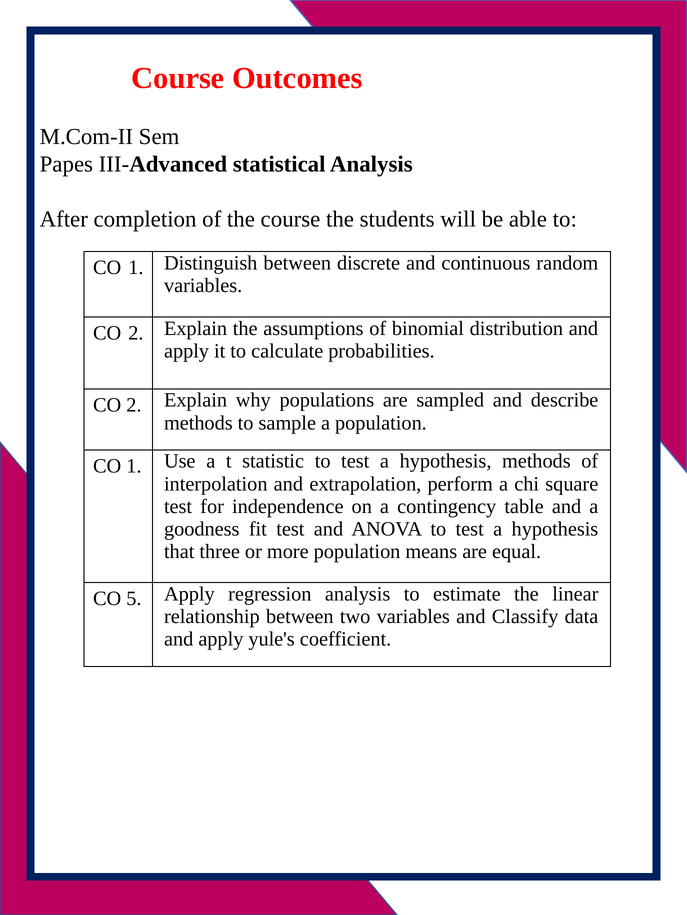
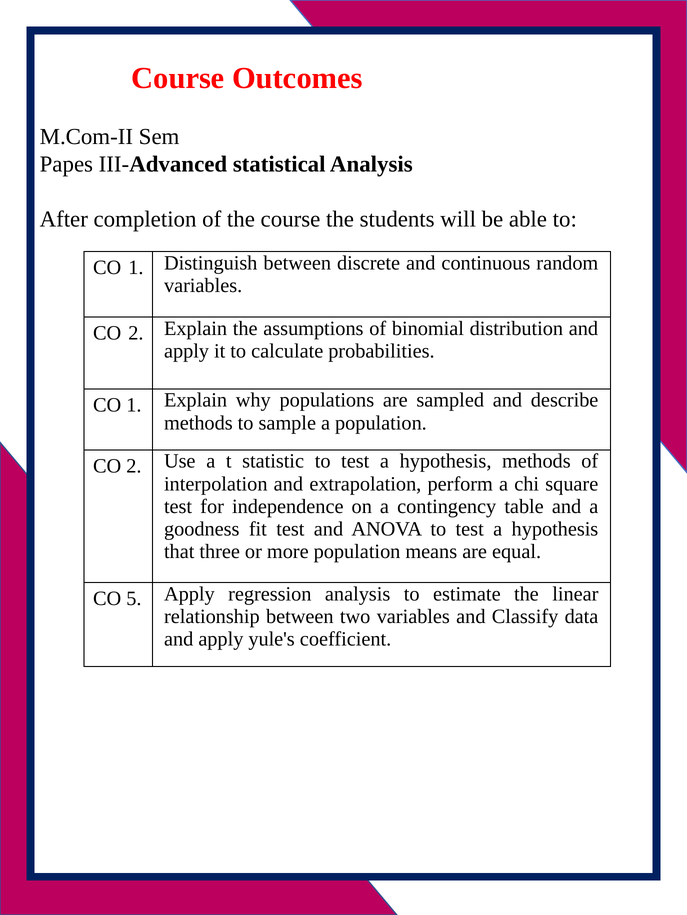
2 at (134, 405): 2 -> 1
1 at (134, 466): 1 -> 2
